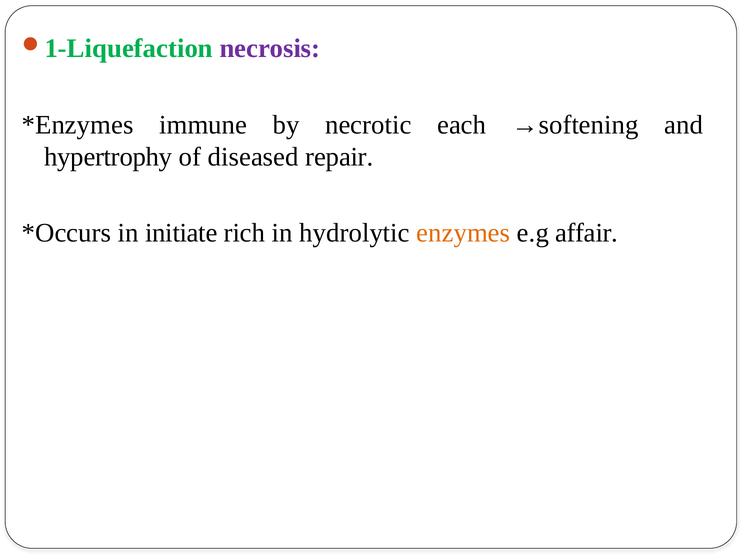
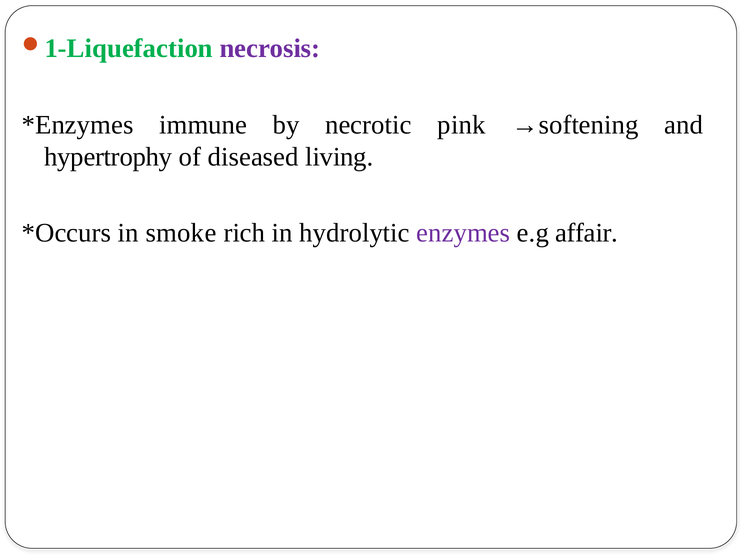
each: each -> pink
repair: repair -> living
initiate: initiate -> smoke
enzymes colour: orange -> purple
